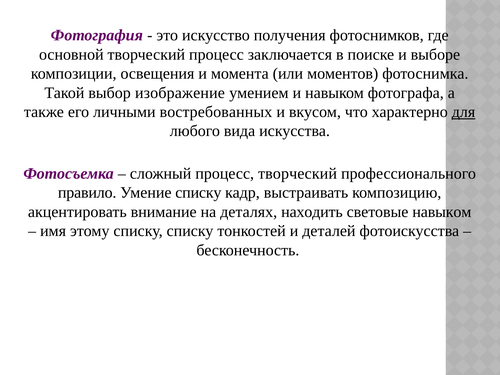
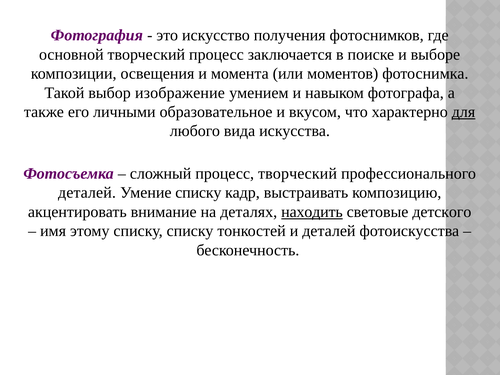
востребованных: востребованных -> образовательное
правило at (87, 193): правило -> деталей
находить underline: none -> present
световые навыком: навыком -> детского
